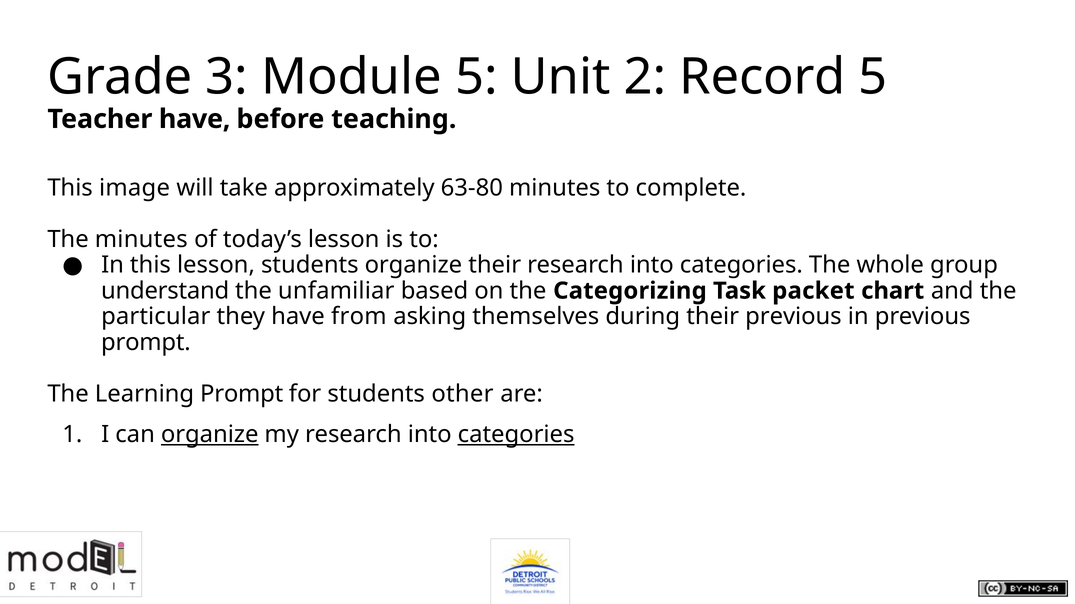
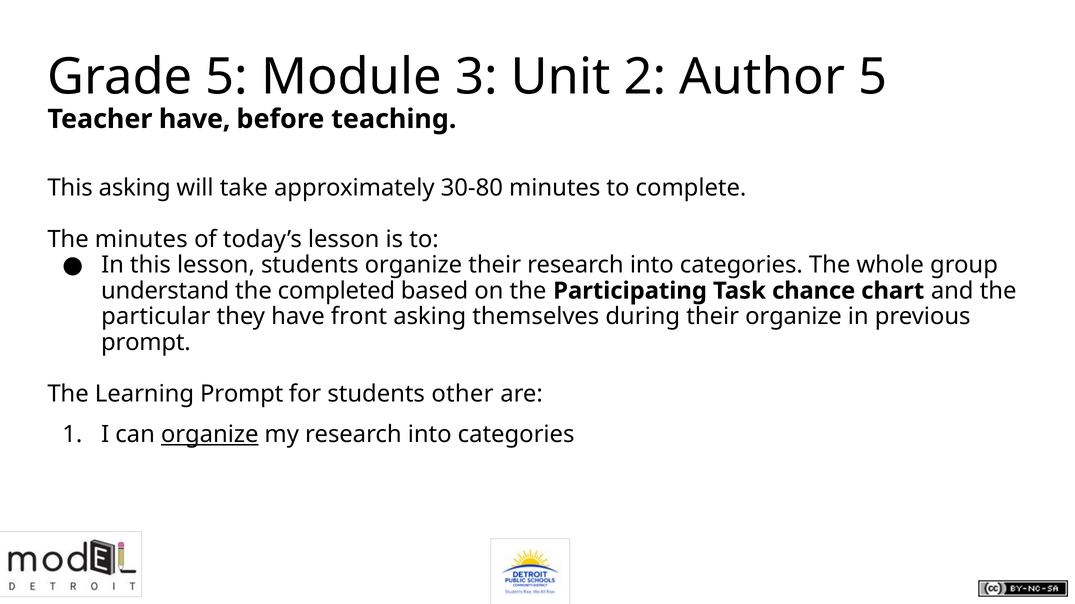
Grade 3: 3 -> 5
Module 5: 5 -> 3
Record: Record -> Author
This image: image -> asking
63-80: 63-80 -> 30-80
unfamiliar: unfamiliar -> completed
Categorizing: Categorizing -> Participating
packet: packet -> chance
from: from -> front
their previous: previous -> organize
categories at (516, 435) underline: present -> none
